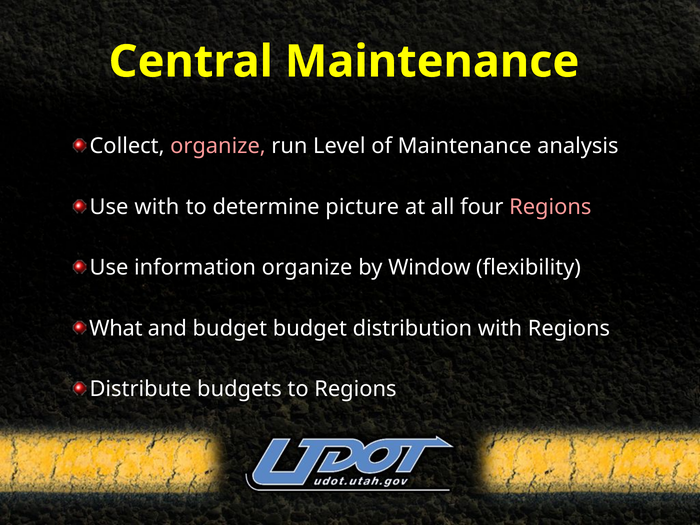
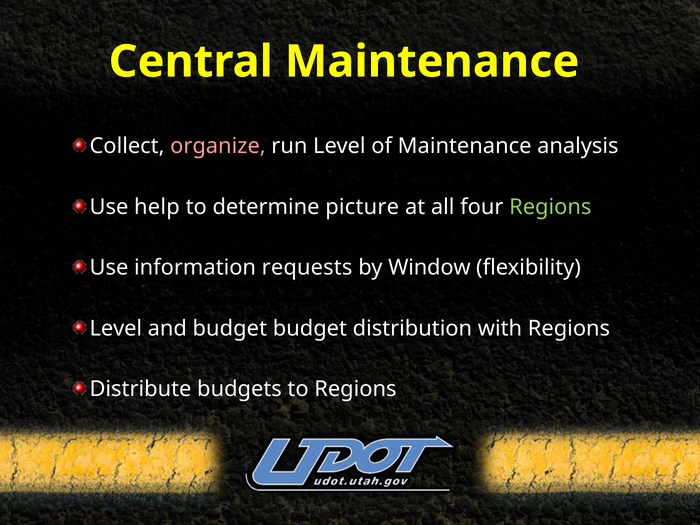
Use with: with -> help
Regions at (550, 207) colour: pink -> light green
information organize: organize -> requests
What at (116, 328): What -> Level
